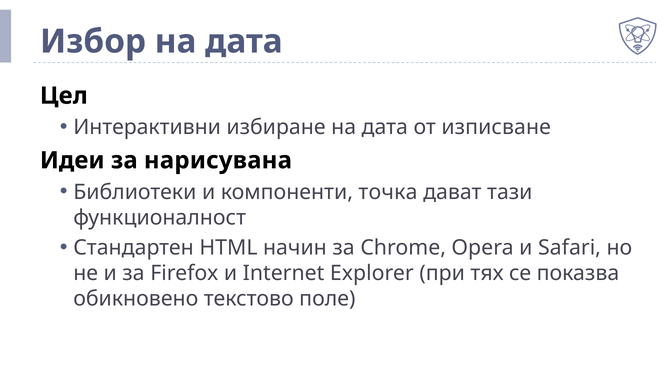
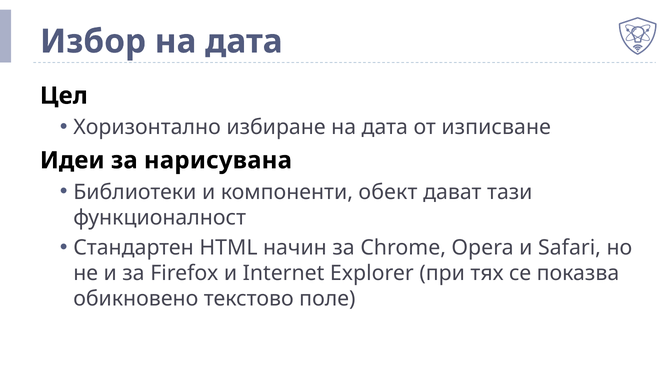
Интерактивни: Интерактивни -> Хоризонтално
точка: точка -> обект
